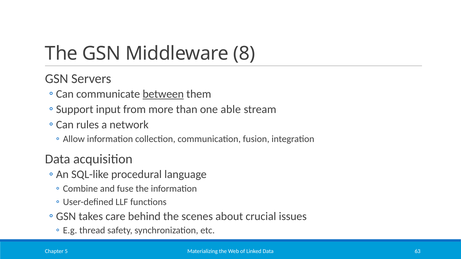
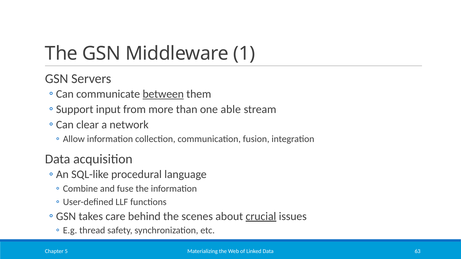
8: 8 -> 1
rules: rules -> clear
crucial underline: none -> present
